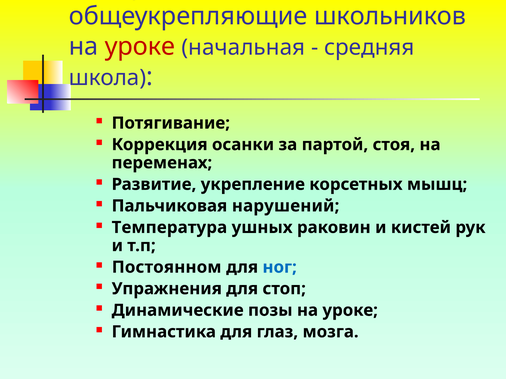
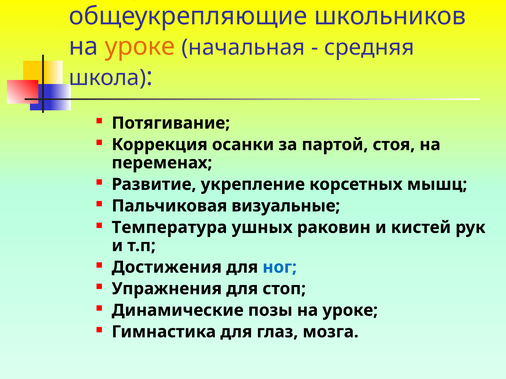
уроке at (140, 46) colour: red -> orange
нарушений: нарушений -> визуальные
Постоянном: Постоянном -> Достижения
